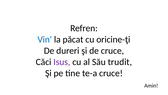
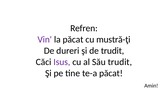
Vin colour: blue -> purple
oricine-ţi: oricine-ţi -> mustră-ţi
de cruce: cruce -> trudit
te-a cruce: cruce -> păcat
